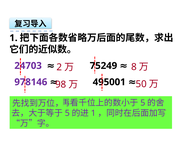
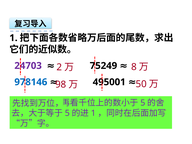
978146 colour: purple -> blue
